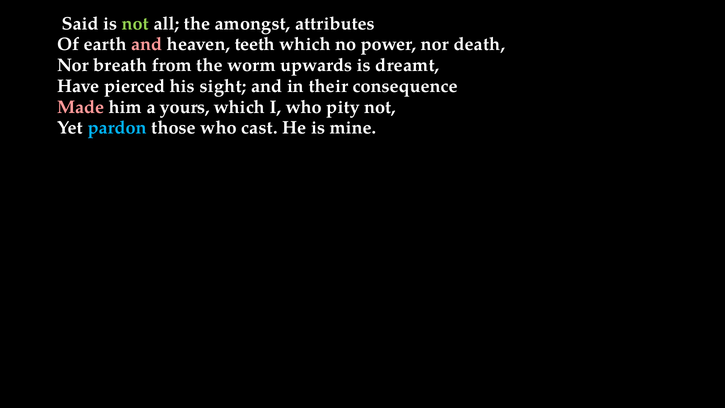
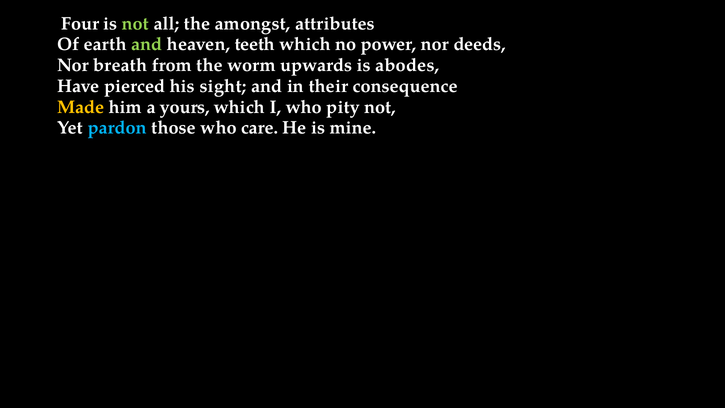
Said: Said -> Four
and at (147, 44) colour: pink -> light green
death: death -> deeds
dreamt: dreamt -> abodes
Made colour: pink -> yellow
cast: cast -> care
